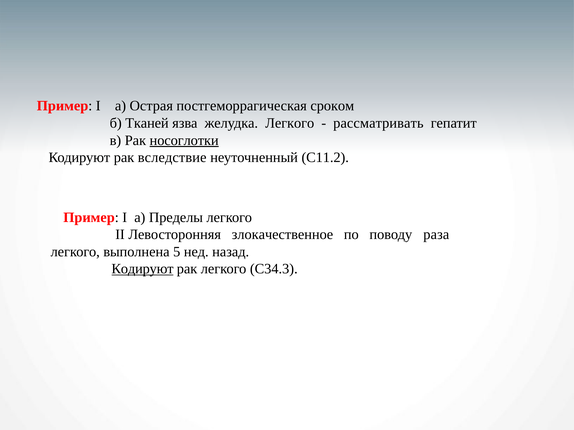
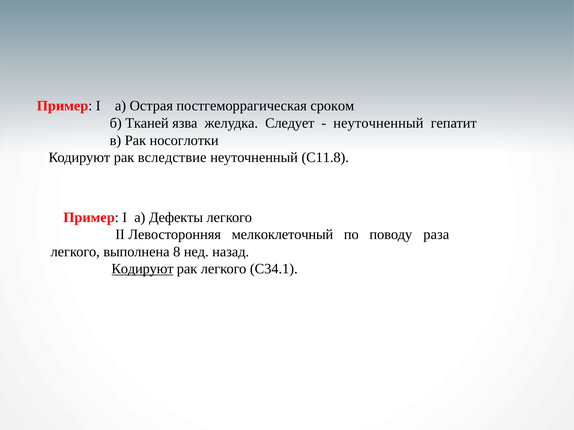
желудка Легкого: Легкого -> Следует
рассматривать at (378, 123): рассматривать -> неуточненный
носоглотки underline: present -> none
С11.2: С11.2 -> С11.8
Пределы: Пределы -> Дефекты
злокачественное: злокачественное -> мелкоклеточный
5: 5 -> 8
С34.3: С34.3 -> С34.1
